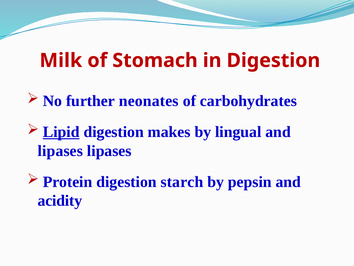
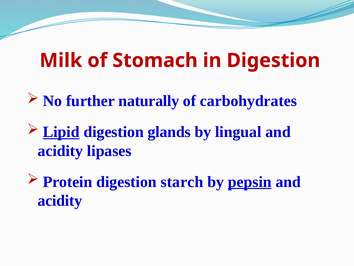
neonates: neonates -> naturally
makes: makes -> glands
lipases at (60, 151): lipases -> acidity
pepsin underline: none -> present
